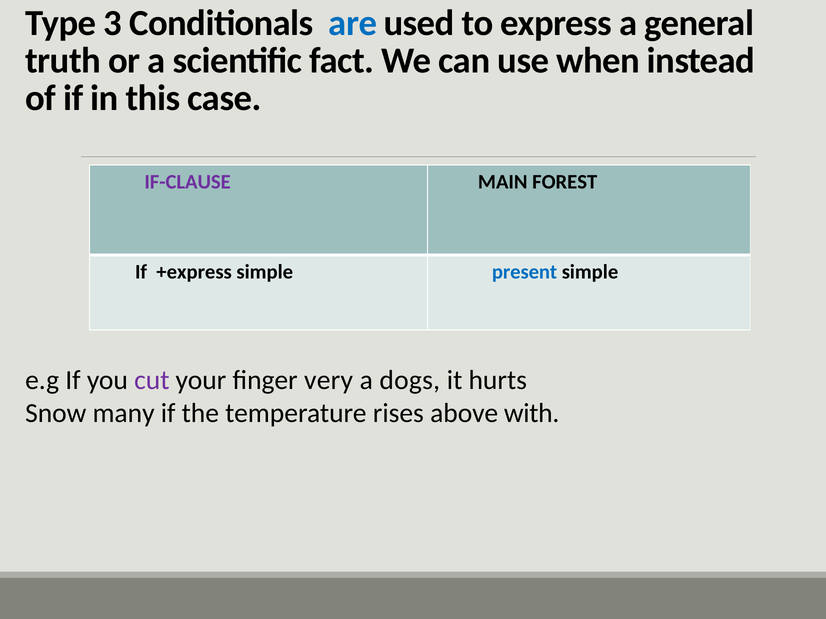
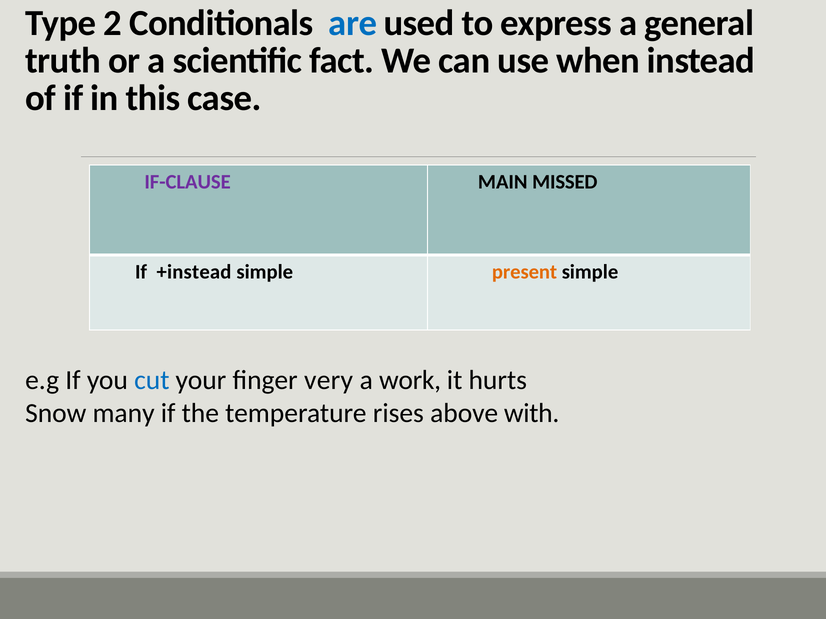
3: 3 -> 2
FOREST: FOREST -> MISSED
+express: +express -> +instead
present colour: blue -> orange
cut colour: purple -> blue
dogs: dogs -> work
